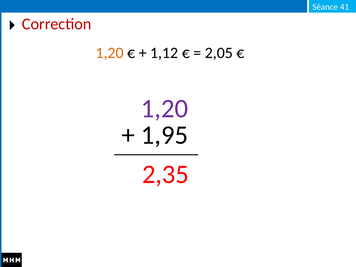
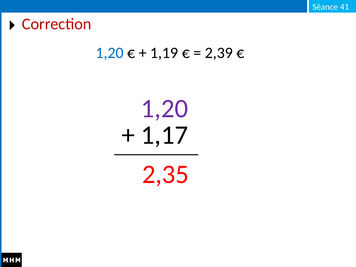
1,20 at (110, 53) colour: orange -> blue
1,12: 1,12 -> 1,19
2,05: 2,05 -> 2,39
1,95: 1,95 -> 1,17
